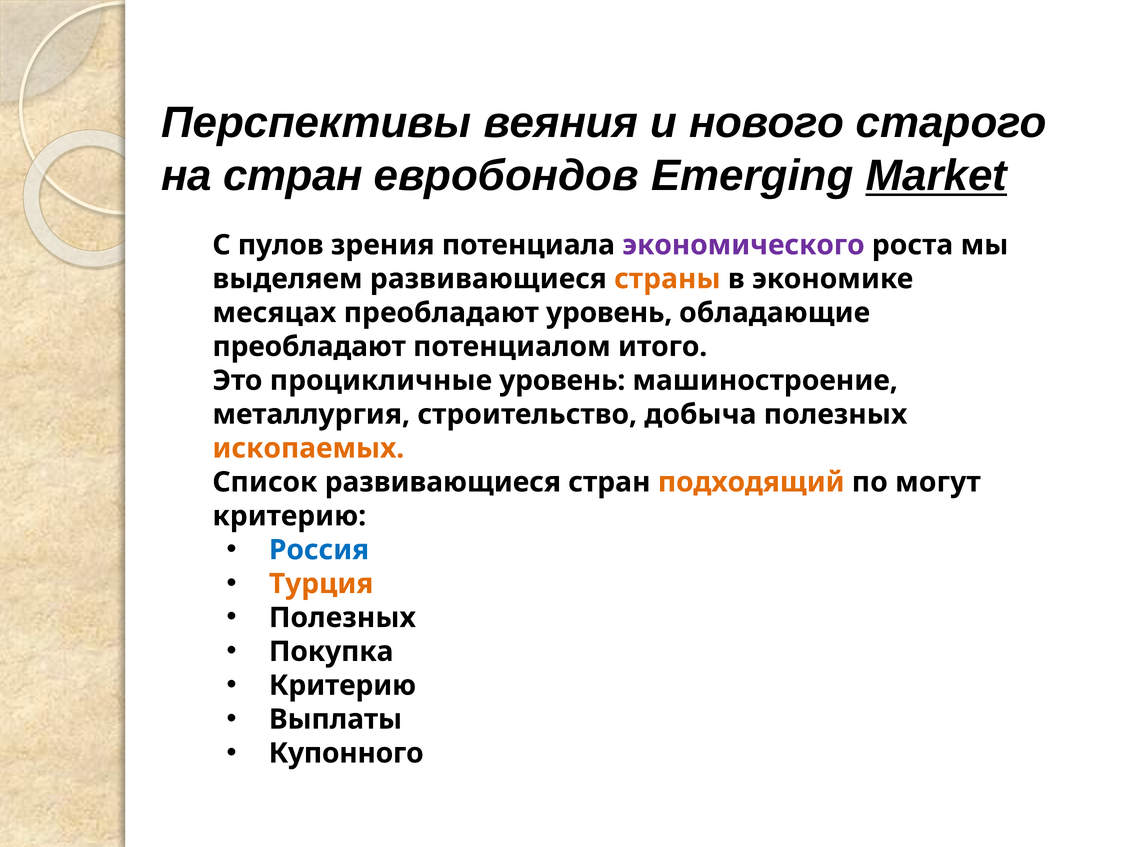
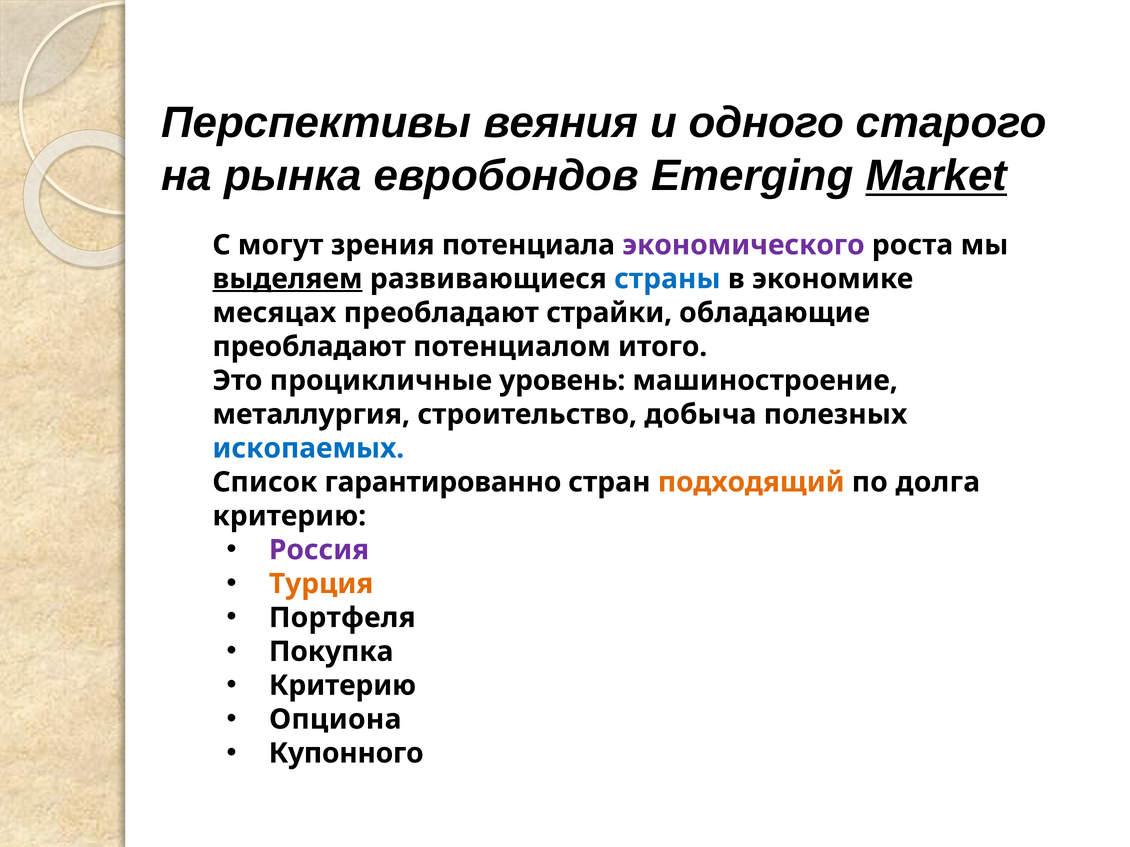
нового: нового -> одного
на стран: стран -> рынка
пулов: пулов -> могут
выделяем underline: none -> present
страны colour: orange -> blue
преобладают уровень: уровень -> страйки
ископаемых colour: orange -> blue
Список развивающиеся: развивающиеся -> гарантированно
могут: могут -> долга
Россия colour: blue -> purple
Полезных at (342, 618): Полезных -> Портфеля
Выплаты: Выплаты -> Опциона
